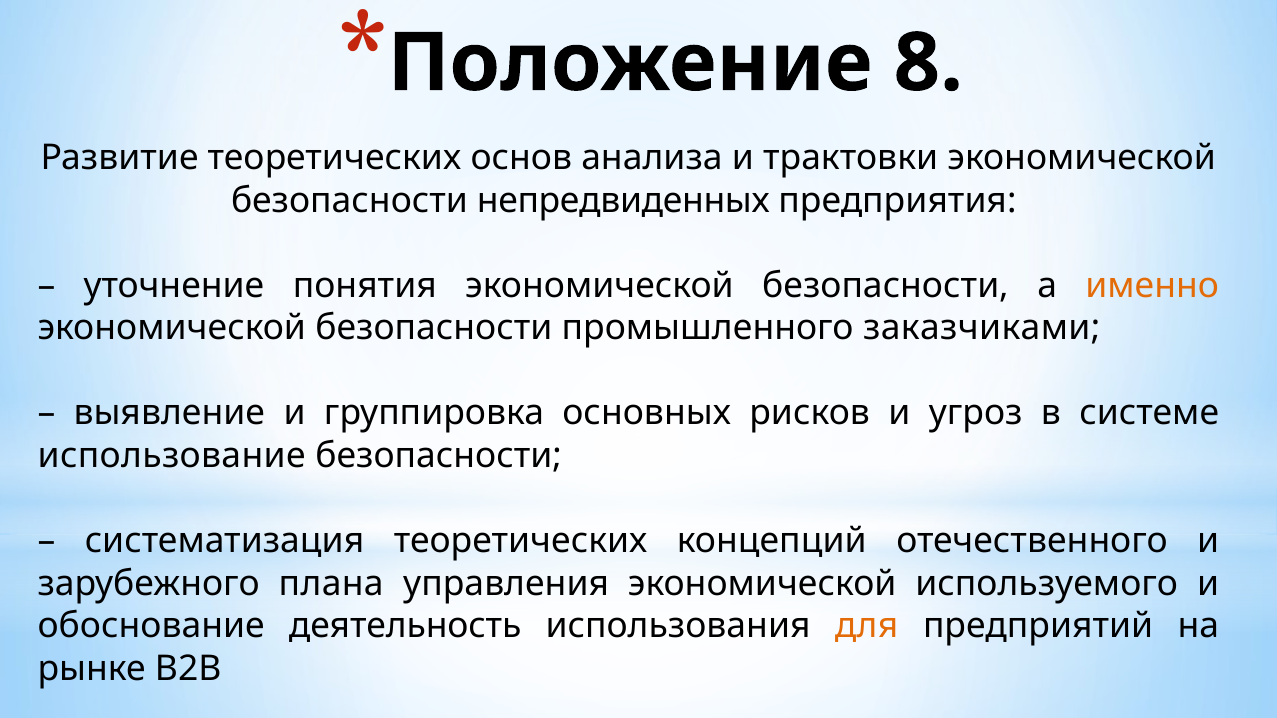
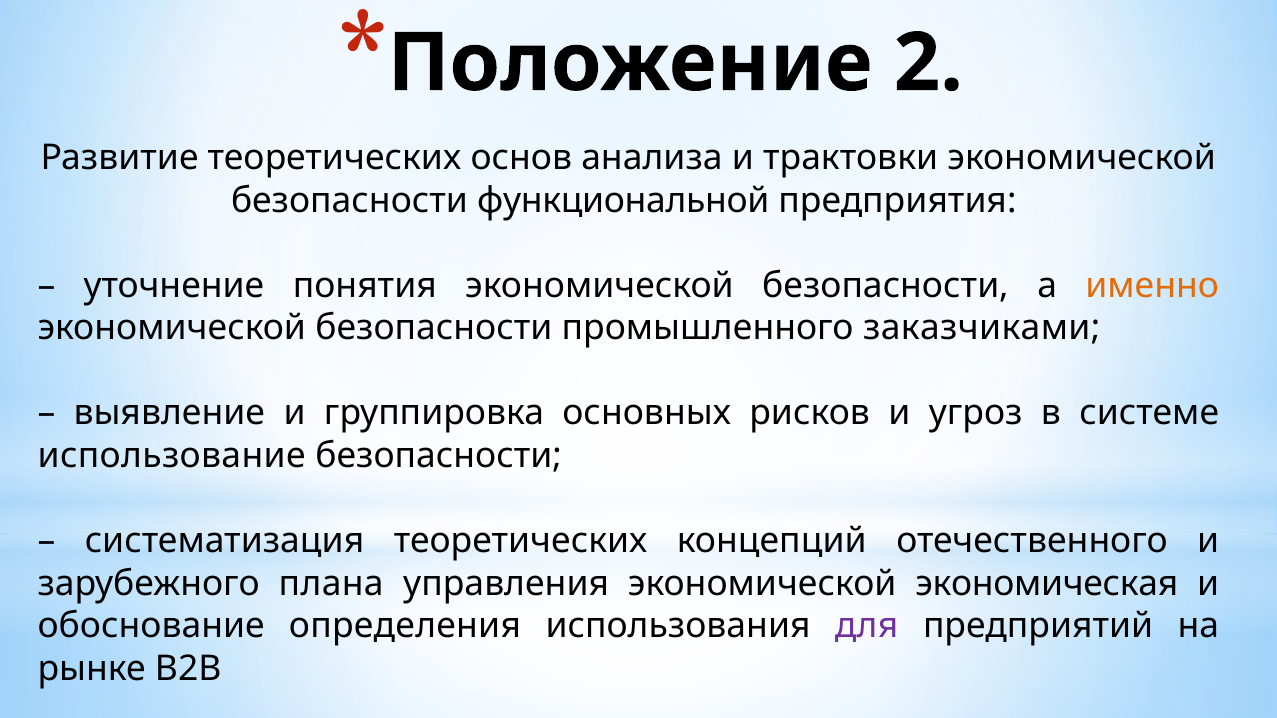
8: 8 -> 2
непредвиденных: непредвиденных -> функциональной
используемого: используемого -> экономическая
деятельность: деятельность -> определения
для colour: orange -> purple
